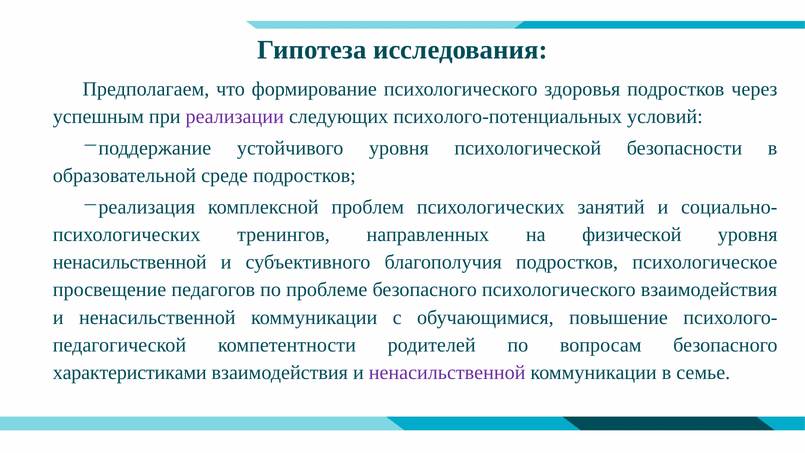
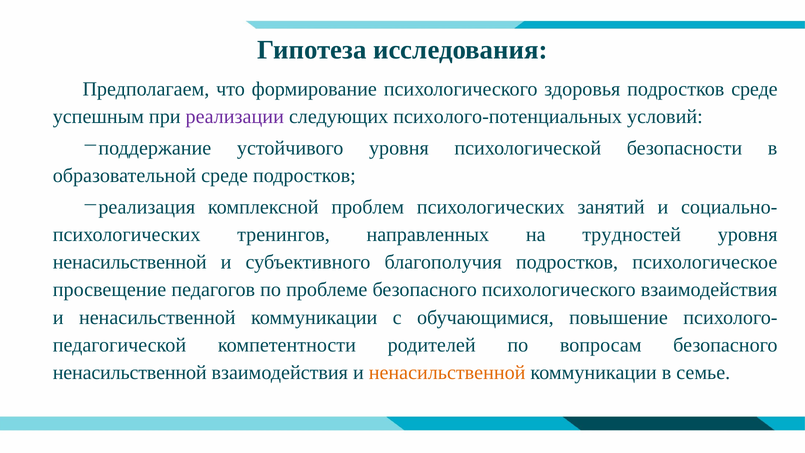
подростков через: через -> среде
физической: физической -> трудностей
характеристиками at (130, 372): характеристиками -> ненасильственной
ненасильственной at (447, 372) colour: purple -> orange
